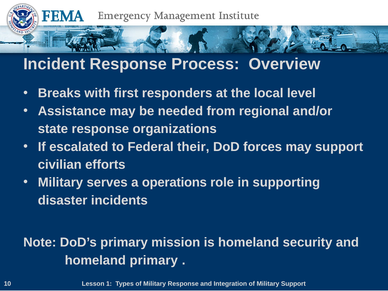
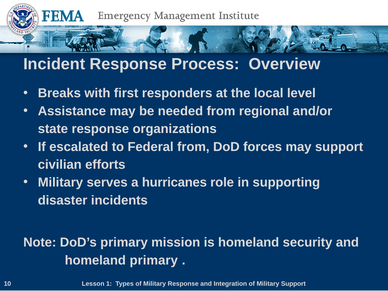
Federal their: their -> from
operations: operations -> hurricanes
